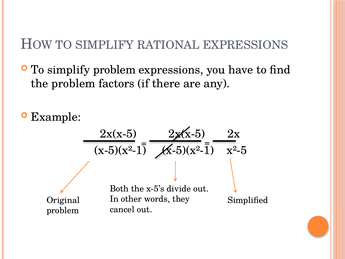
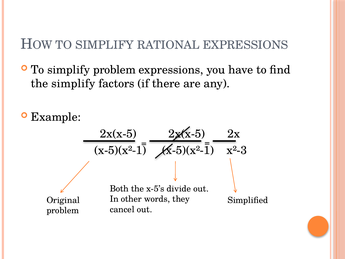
the problem: problem -> simplify
x²-5: x²-5 -> x²-3
